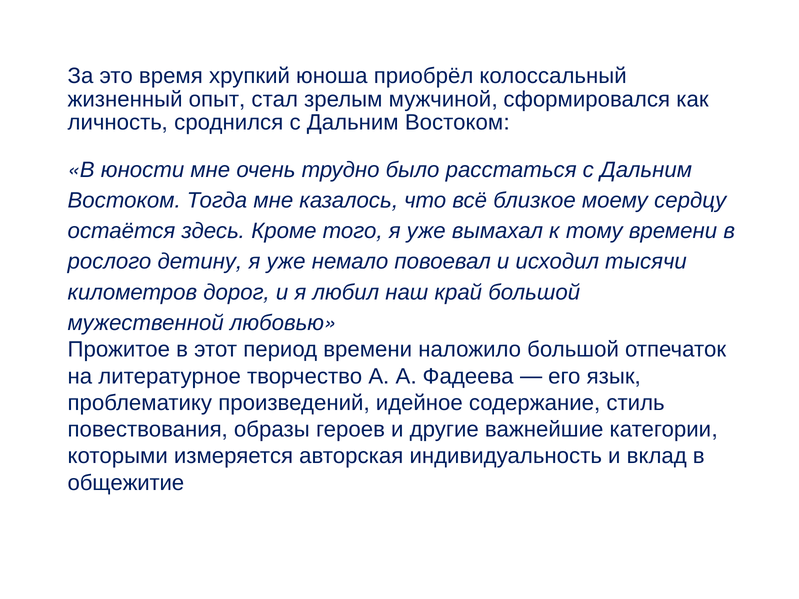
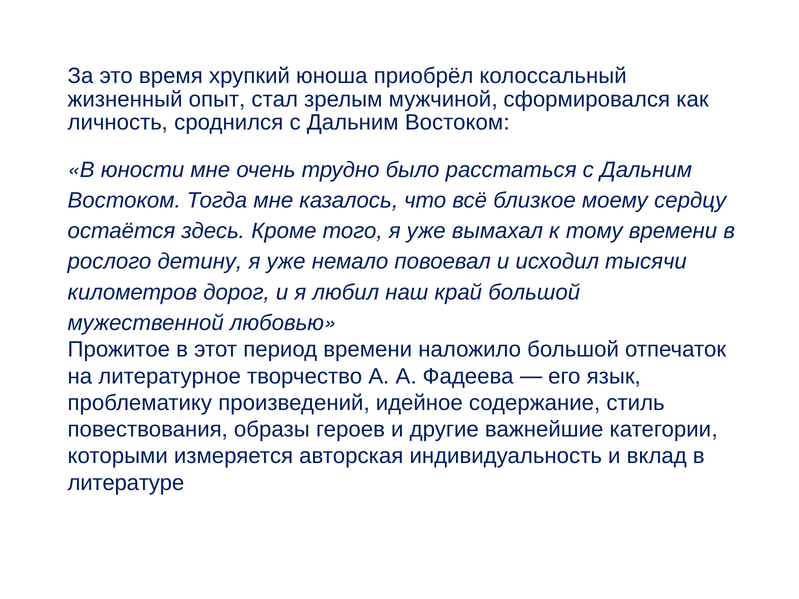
общежитие: общежитие -> литературе
